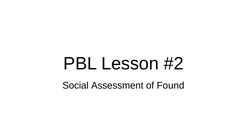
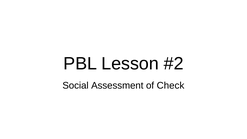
Found: Found -> Check
